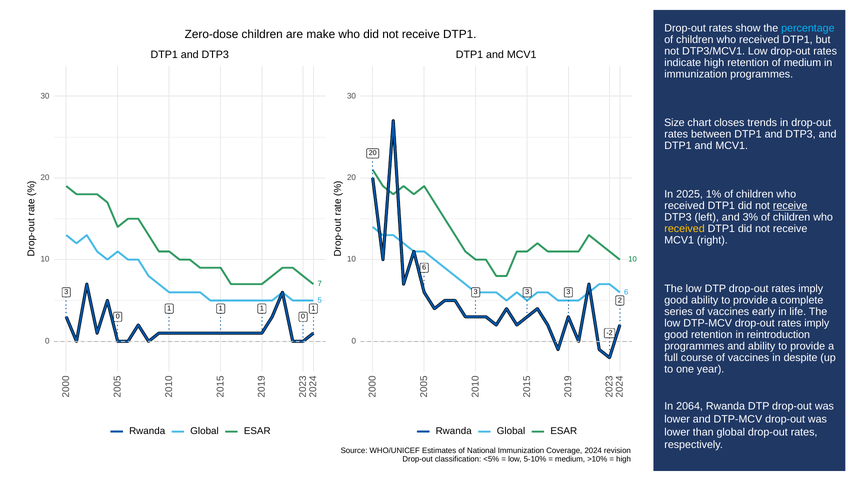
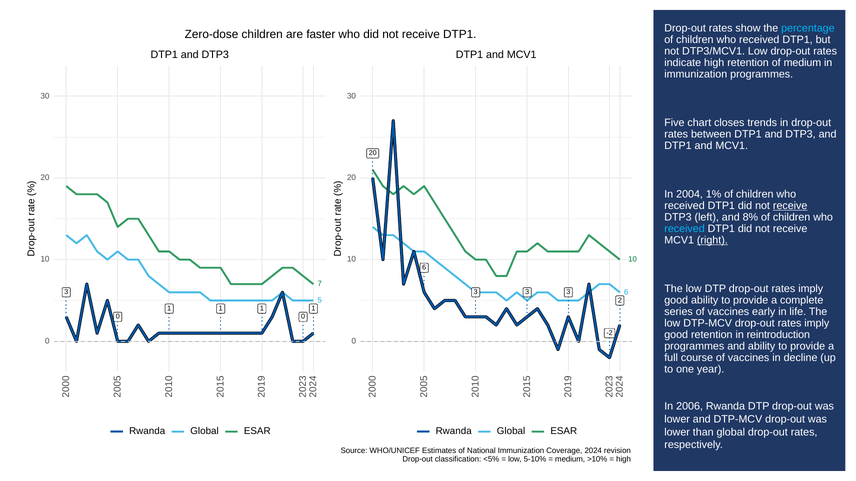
make: make -> faster
Size: Size -> Five
2025: 2025 -> 2004
3%: 3% -> 8%
received at (685, 229) colour: yellow -> light blue
right underline: none -> present
despite: despite -> decline
2064: 2064 -> 2006
